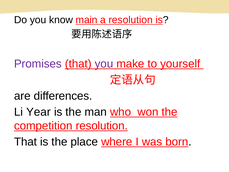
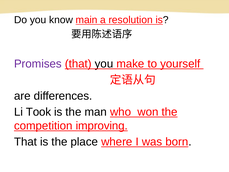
you at (104, 64) colour: purple -> black
Year: Year -> Took
competition resolution: resolution -> improving
